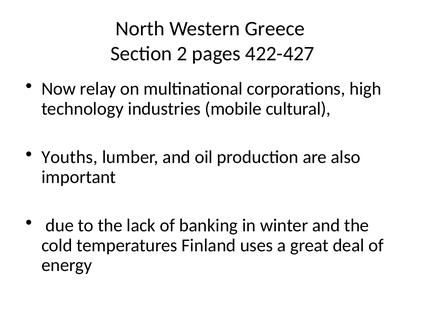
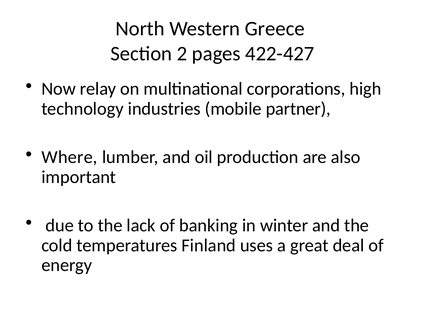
cultural: cultural -> partner
Youths: Youths -> Where
